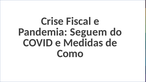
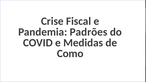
Seguem: Seguem -> Padrões
